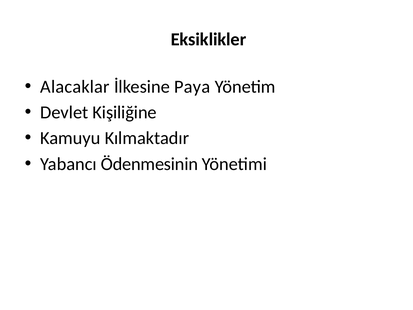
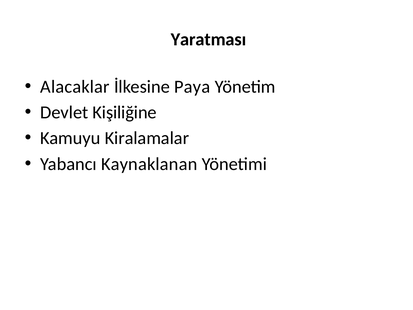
Eksiklikler: Eksiklikler -> Yaratması
Kılmaktadır: Kılmaktadır -> Kiralamalar
Ödenmesinin: Ödenmesinin -> Kaynaklanan
